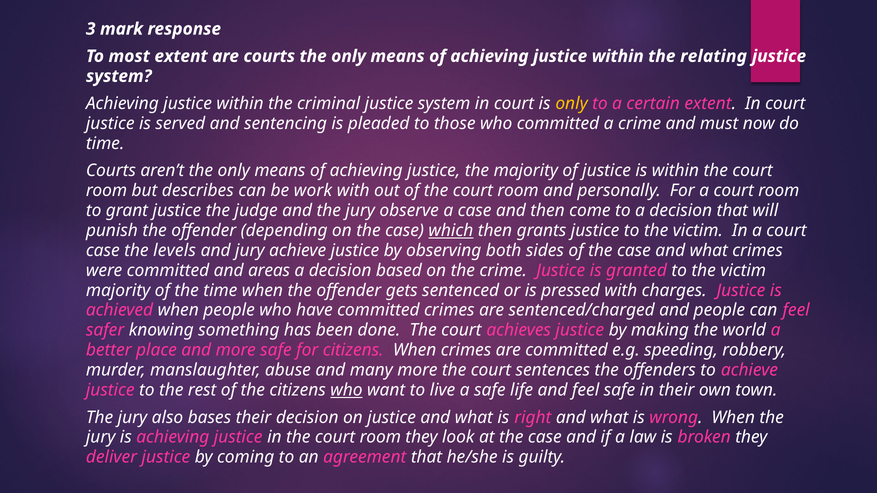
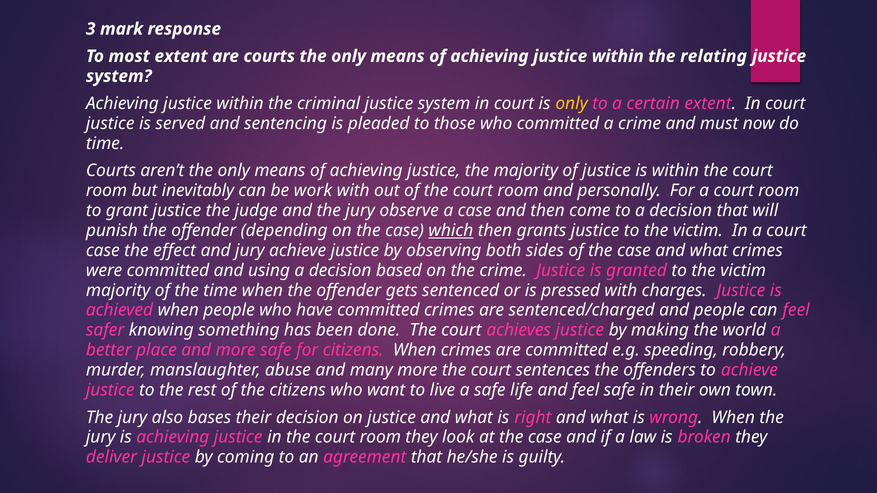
describes: describes -> inevitably
levels: levels -> effect
areas: areas -> using
who at (346, 390) underline: present -> none
